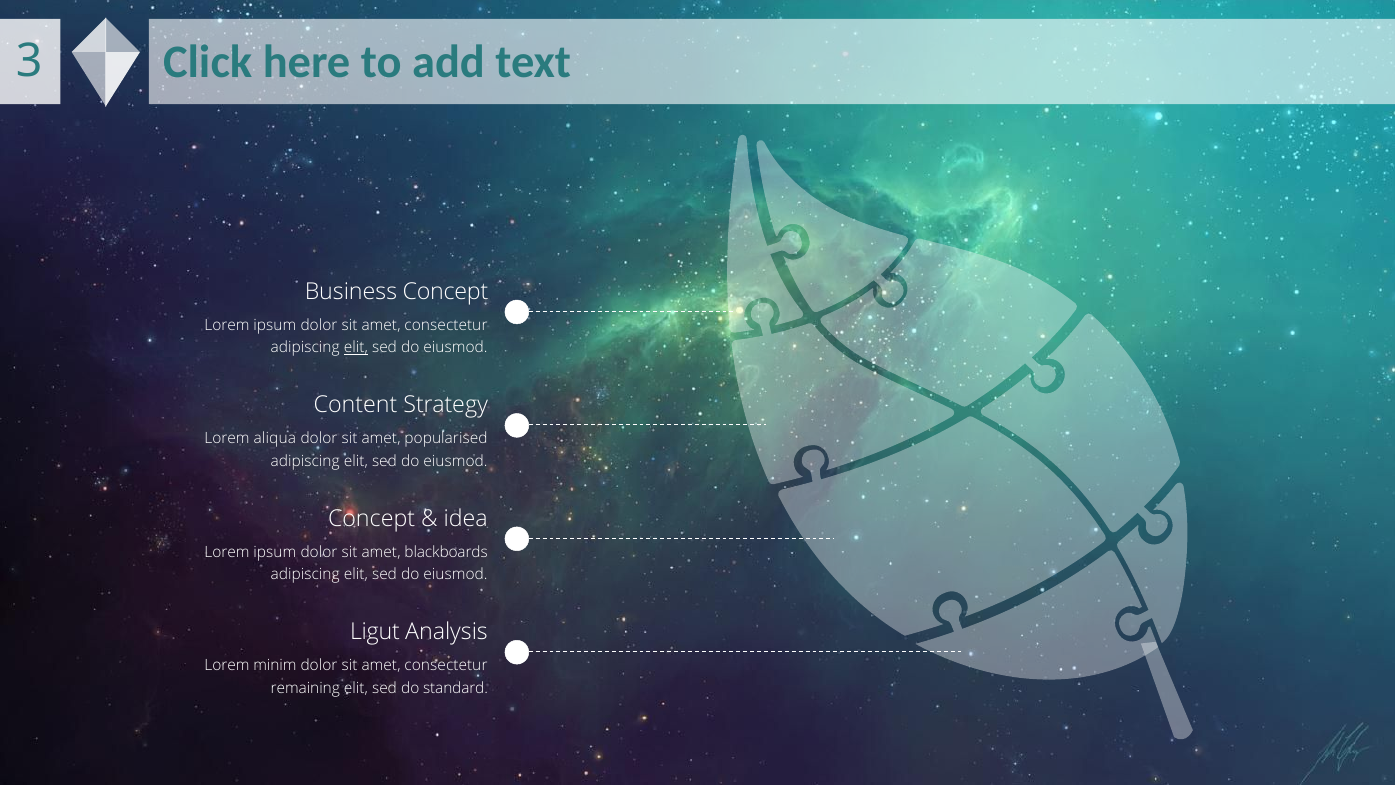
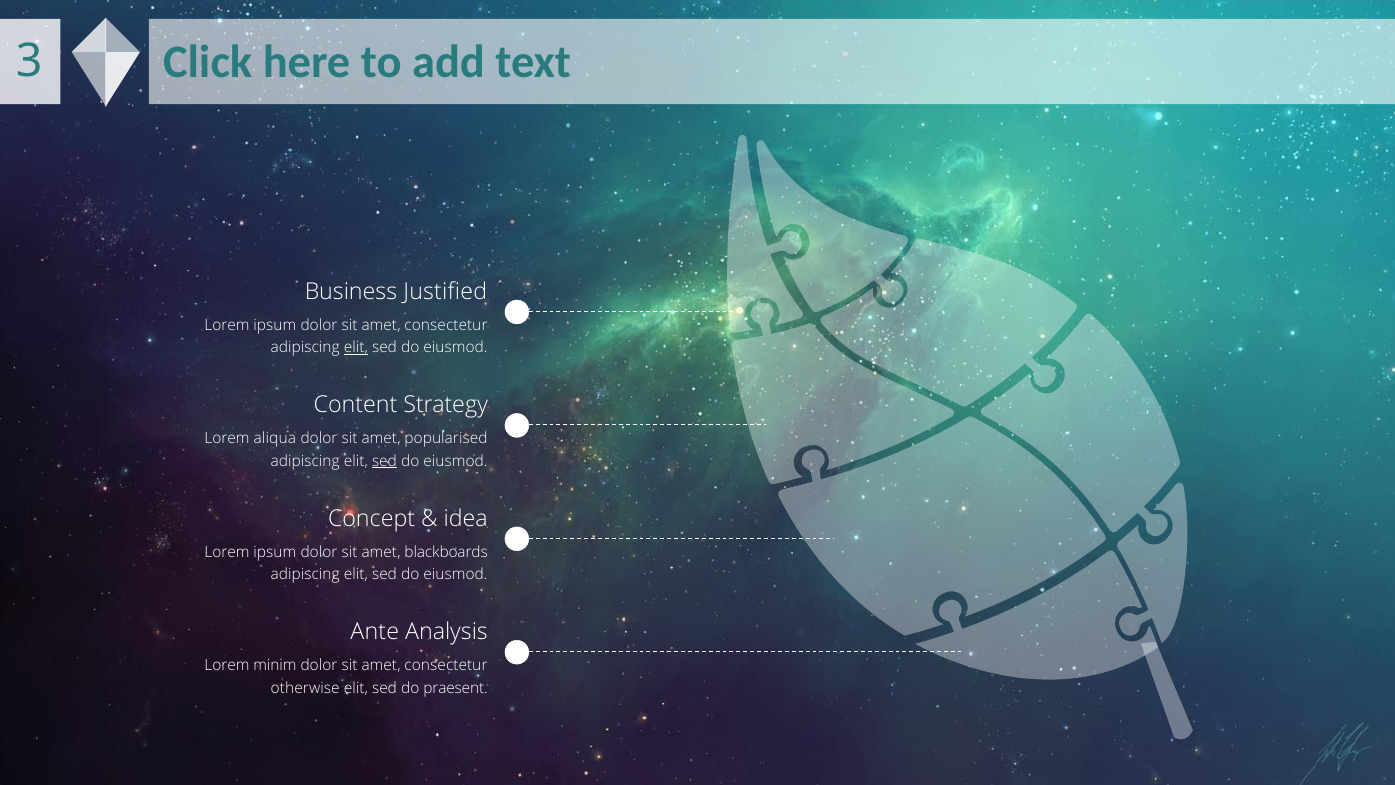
Business Concept: Concept -> Justified
sed at (384, 461) underline: none -> present
Ligut: Ligut -> Ante
remaining: remaining -> otherwise
standard: standard -> praesent
